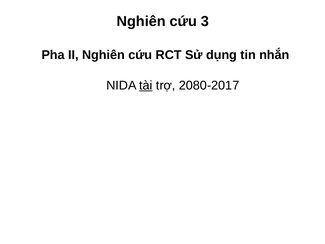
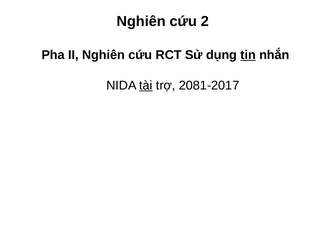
3: 3 -> 2
tin underline: none -> present
2080-2017: 2080-2017 -> 2081-2017
